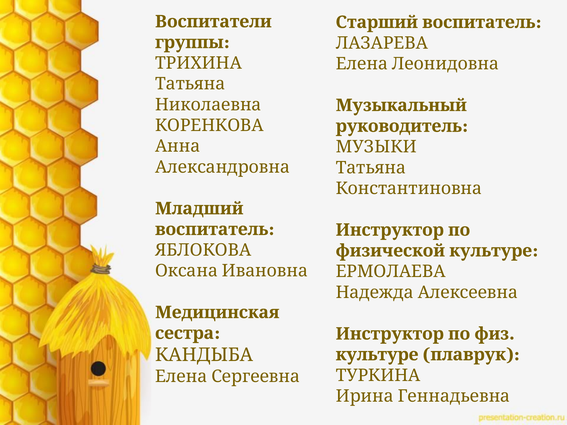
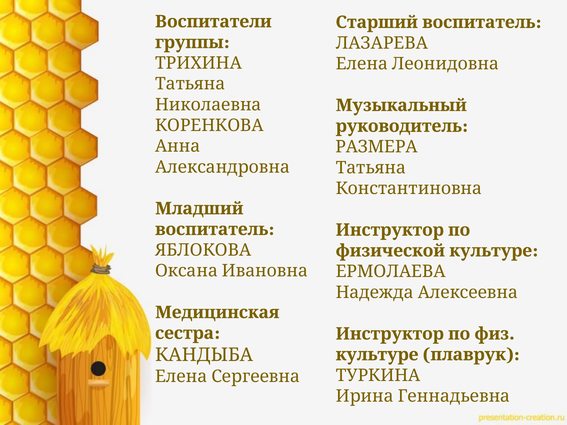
МУЗЫКИ: МУЗЫКИ -> РАЗМЕРА
